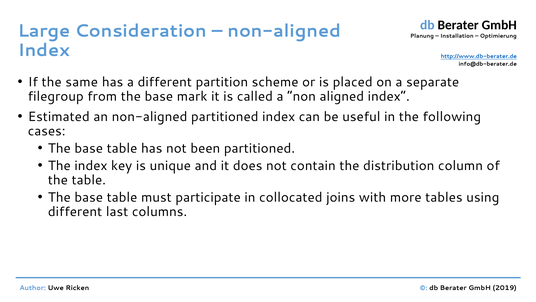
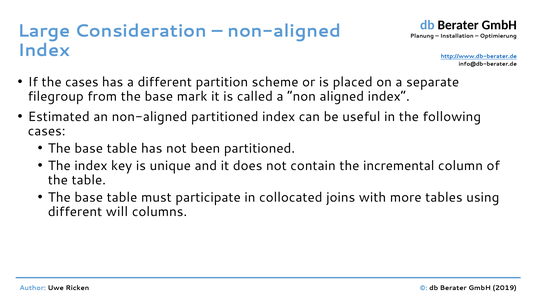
the same: same -> cases
distribution: distribution -> incremental
last: last -> will
